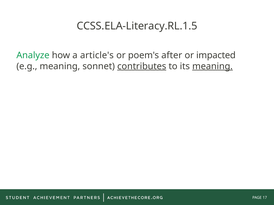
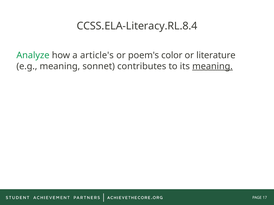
CCSS.ELA-Literacy.RL.1.5: CCSS.ELA-Literacy.RL.1.5 -> CCSS.ELA-Literacy.RL.8.4
after: after -> color
impacted: impacted -> literature
contributes underline: present -> none
